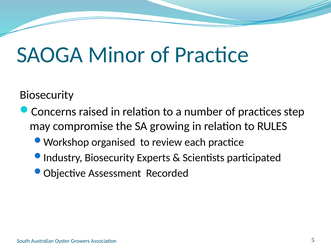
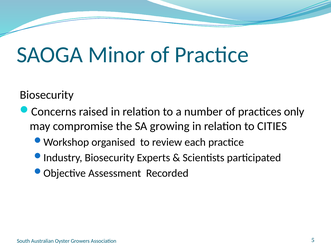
step: step -> only
RULES: RULES -> CITIES
